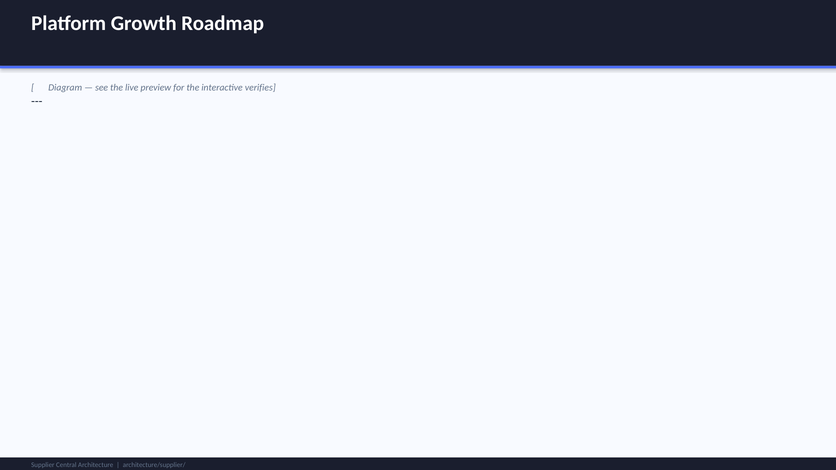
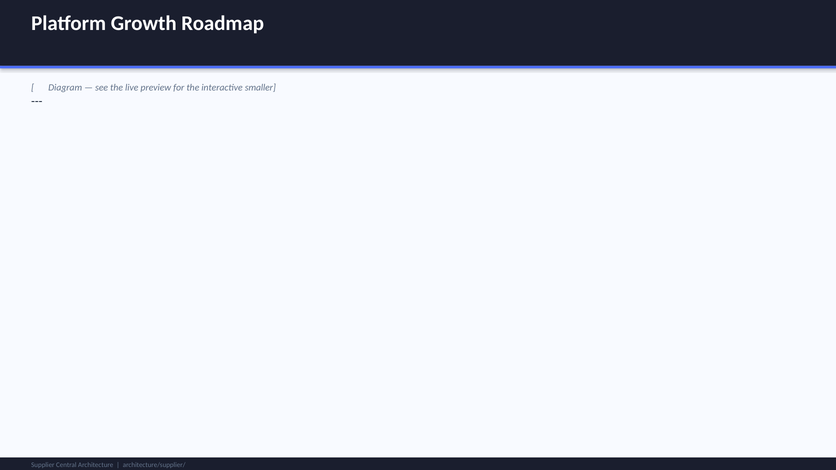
verifies: verifies -> smaller
